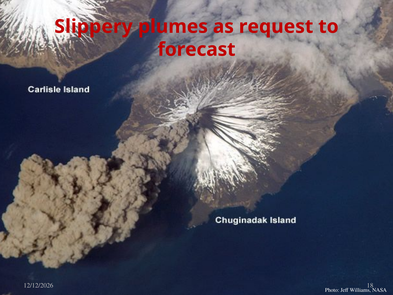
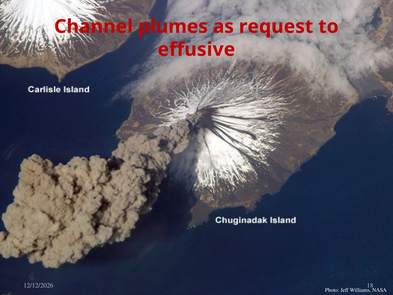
Slippery: Slippery -> Channel
forecast: forecast -> effusive
